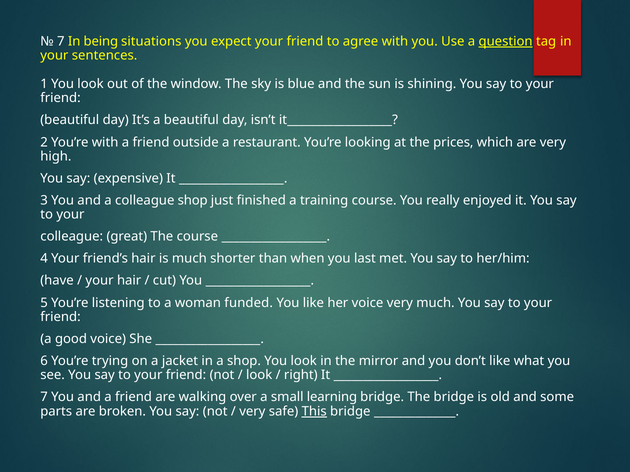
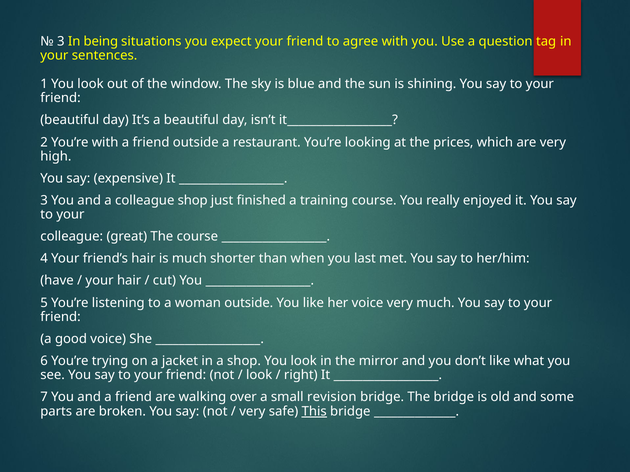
7 at (61, 41): 7 -> 3
question underline: present -> none
woman funded: funded -> outside
learning: learning -> revision
